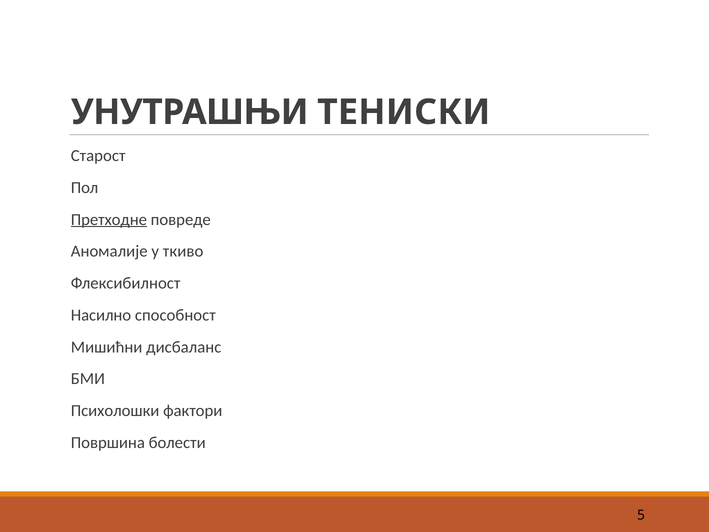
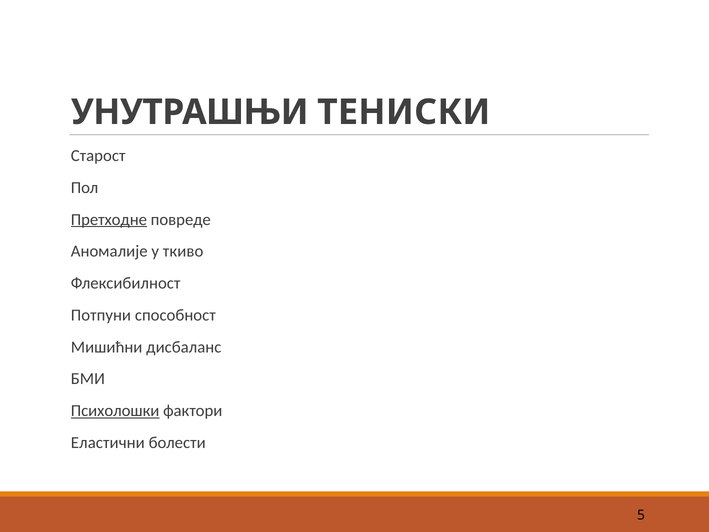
Насилно: Насилно -> Потпуни
Психолошки underline: none -> present
Површина: Површина -> Еластични
